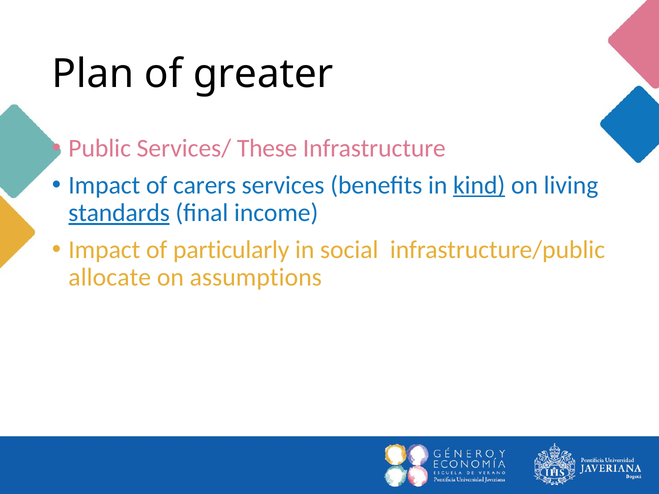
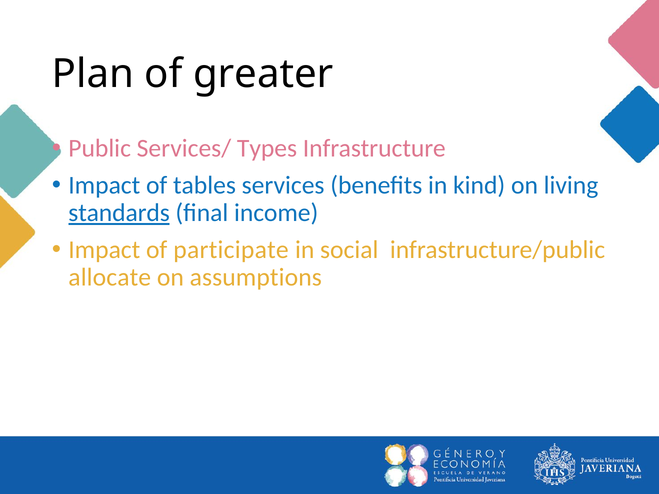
These: These -> Types
carers: carers -> tables
kind underline: present -> none
particularly: particularly -> participate
